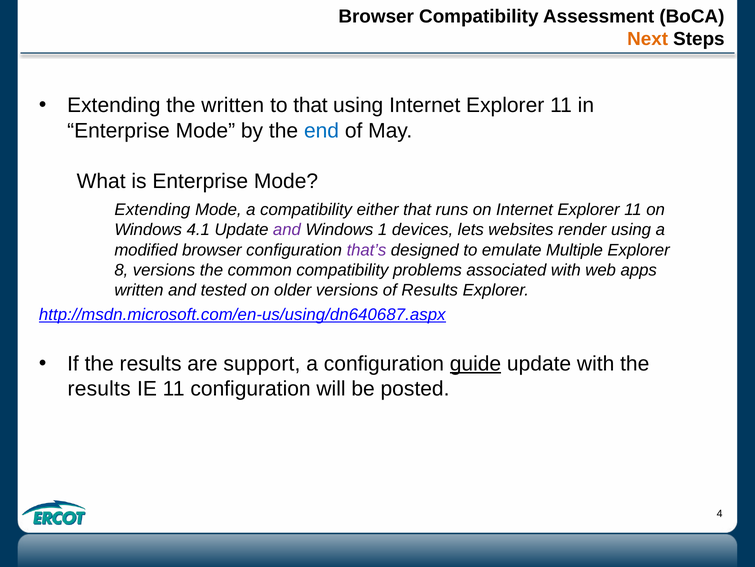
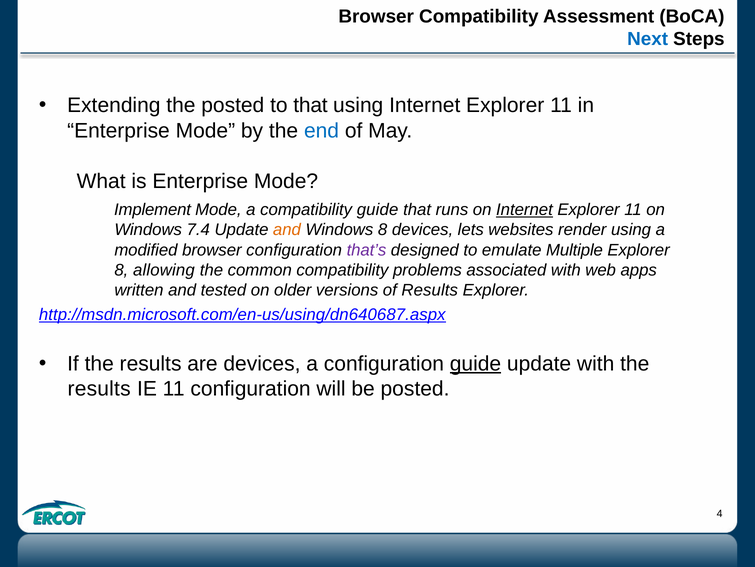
Next colour: orange -> blue
the written: written -> posted
Extending at (152, 209): Extending -> Implement
compatibility either: either -> guide
Internet at (524, 209) underline: none -> present
4.1: 4.1 -> 7.4
and at (287, 230) colour: purple -> orange
Windows 1: 1 -> 8
8 versions: versions -> allowing
are support: support -> devices
